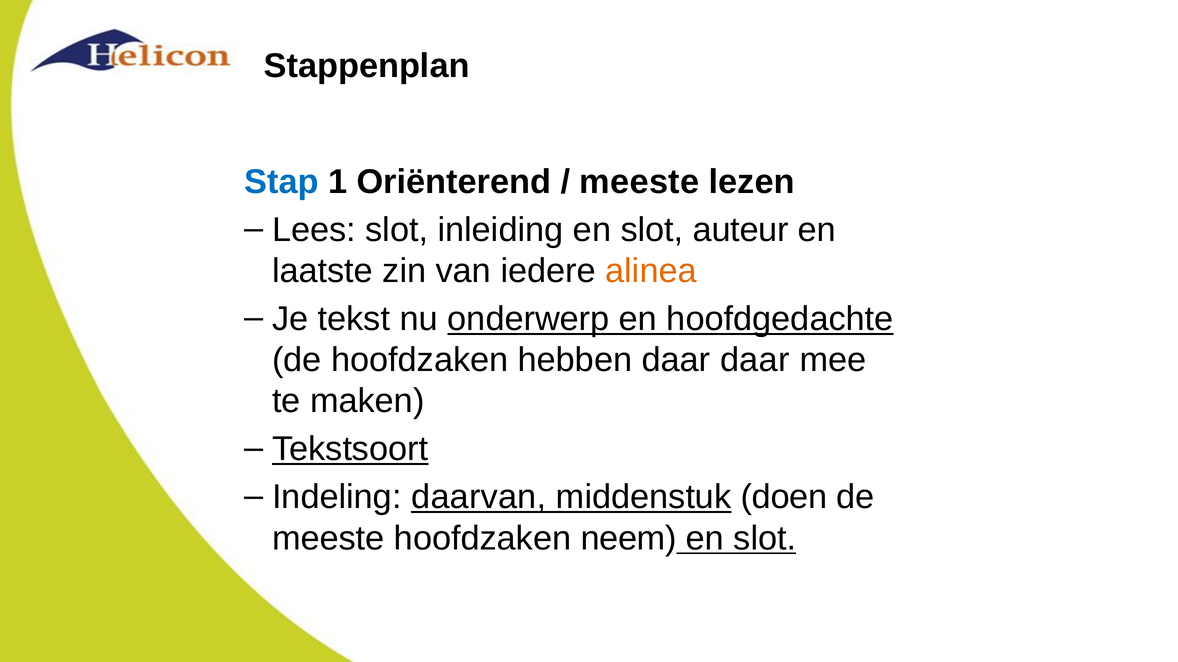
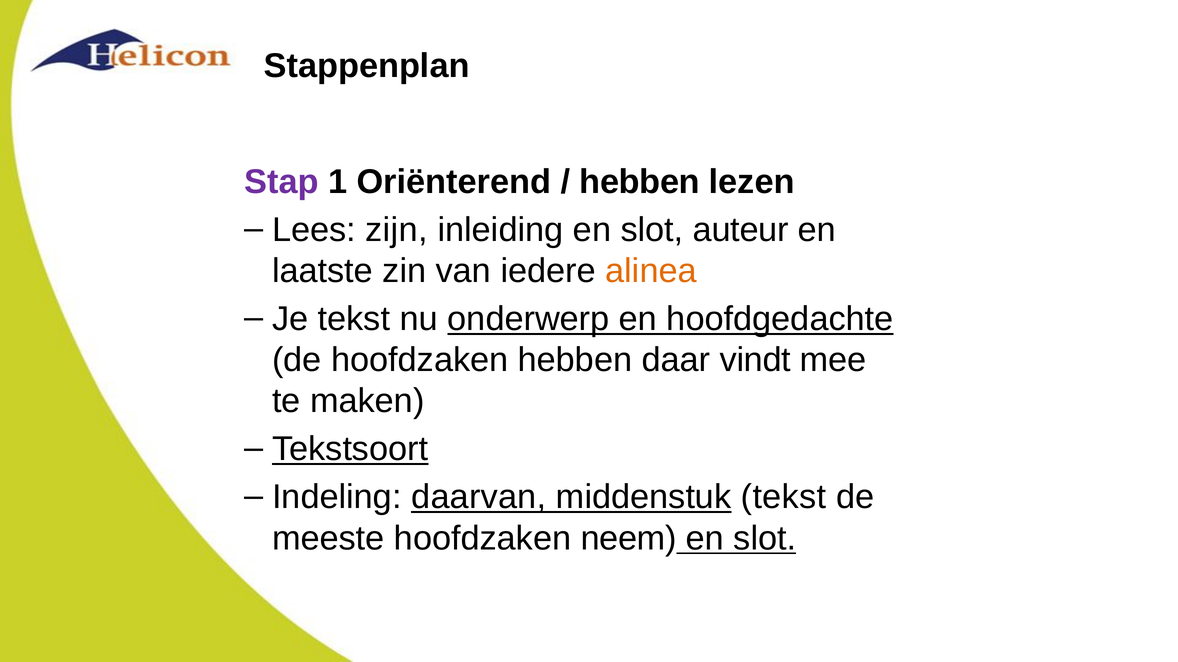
Stap colour: blue -> purple
meeste at (639, 182): meeste -> hebben
Lees slot: slot -> zijn
daar daar: daar -> vindt
middenstuk doen: doen -> tekst
